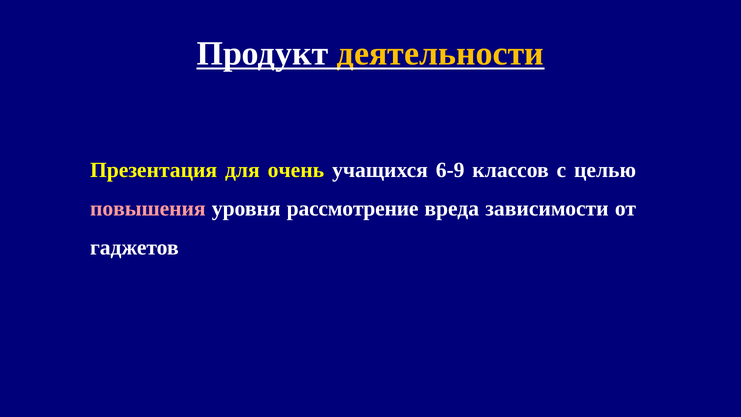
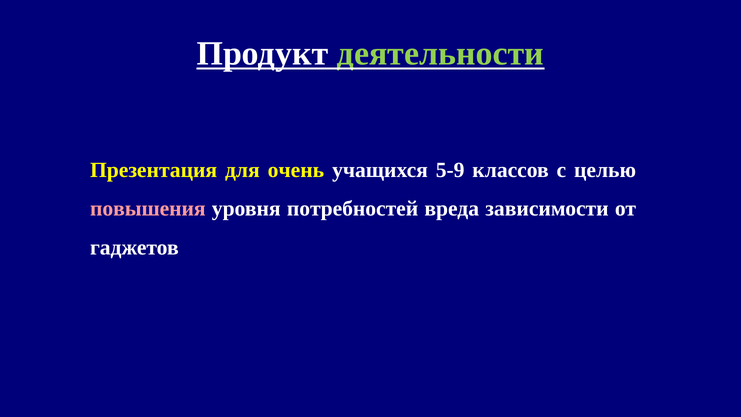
деятельности colour: yellow -> light green
6-9: 6-9 -> 5-9
рассмотрение: рассмотрение -> потребностей
